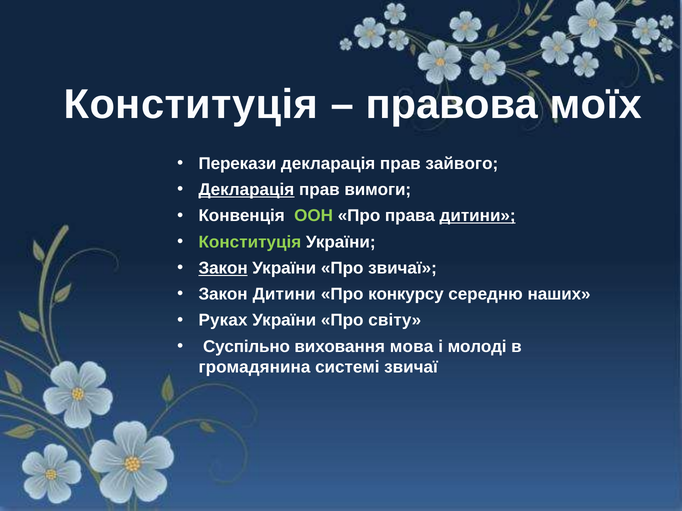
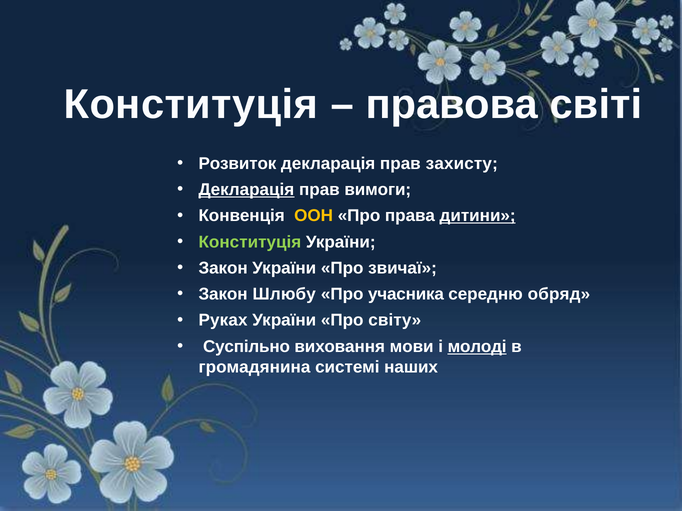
моїх: моїх -> світі
Перекази: Перекази -> Розвиток
зайвого: зайвого -> захисту
ООН colour: light green -> yellow
Закон at (223, 268) underline: present -> none
Закон Дитини: Дитини -> Шлюбу
конкурсу: конкурсу -> учасника
наших: наших -> обряд
мова: мова -> мови
молоді underline: none -> present
системі звичаї: звичаї -> наших
